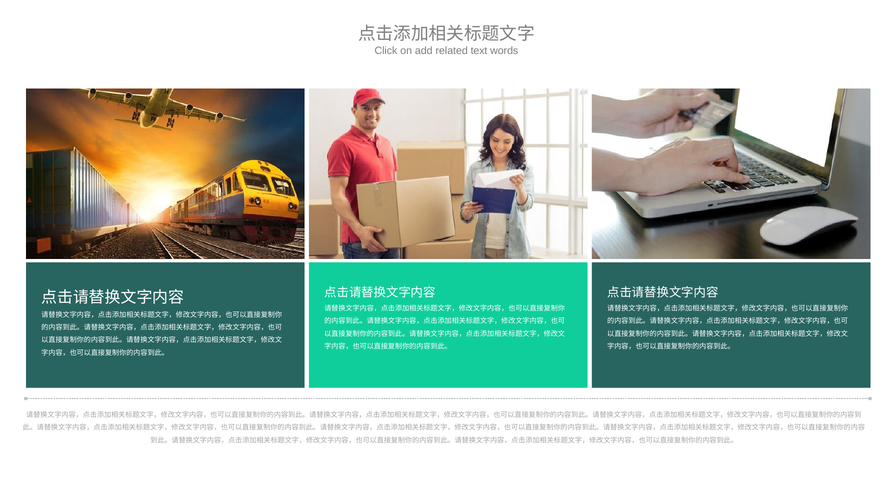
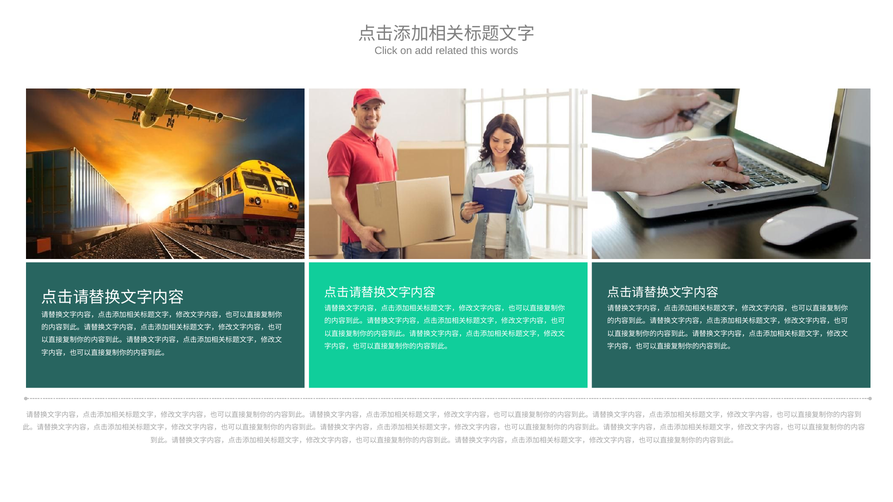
text: text -> this
